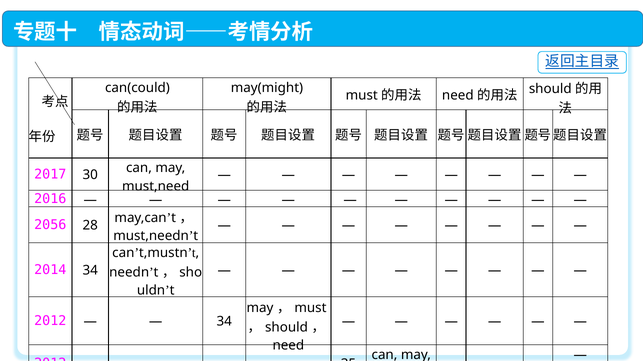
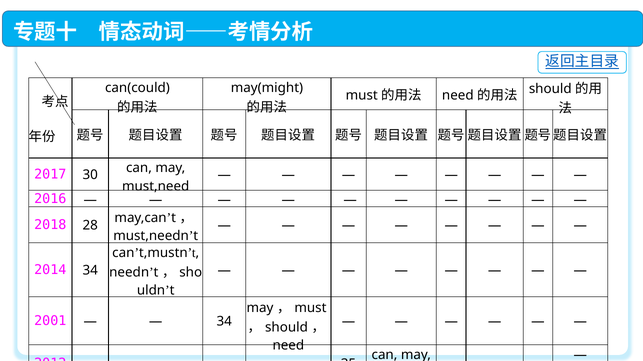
2056: 2056 -> 2018
2012 at (50, 322): 2012 -> 2001
